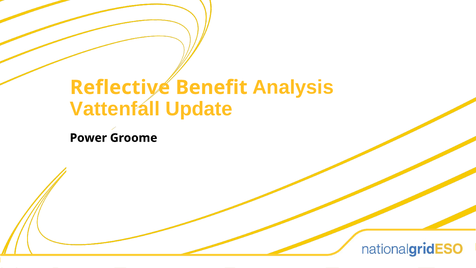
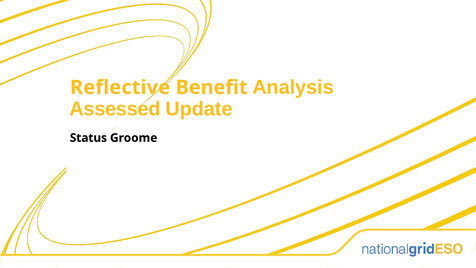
Vattenfall: Vattenfall -> Assessed
Power: Power -> Status
